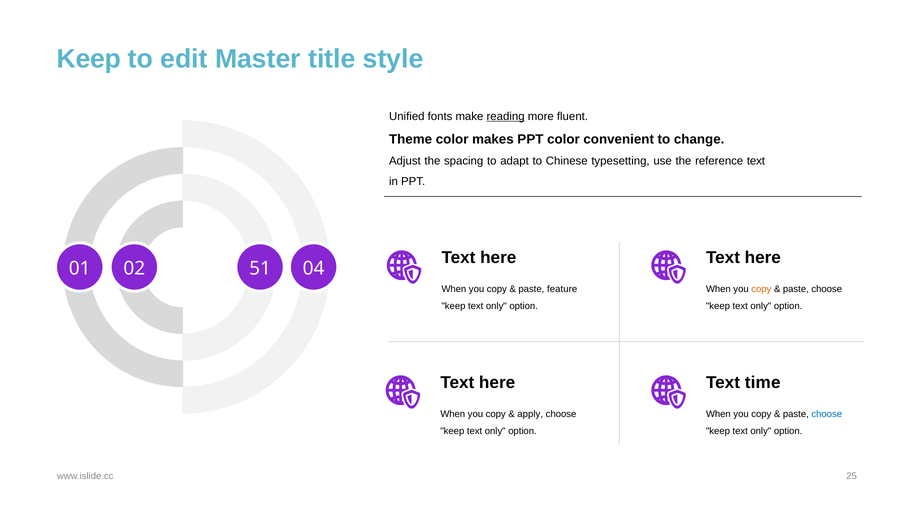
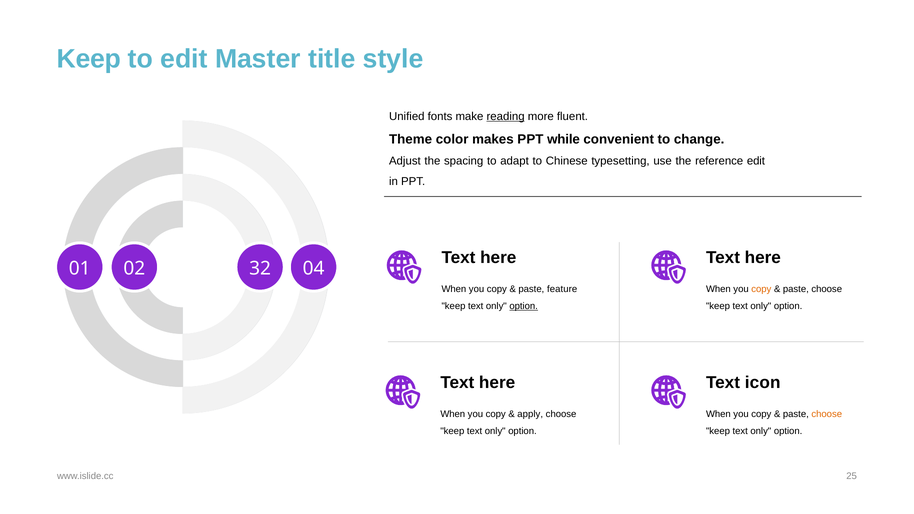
PPT color: color -> while
reference text: text -> edit
51: 51 -> 32
option at (524, 306) underline: none -> present
time: time -> icon
choose at (827, 414) colour: blue -> orange
